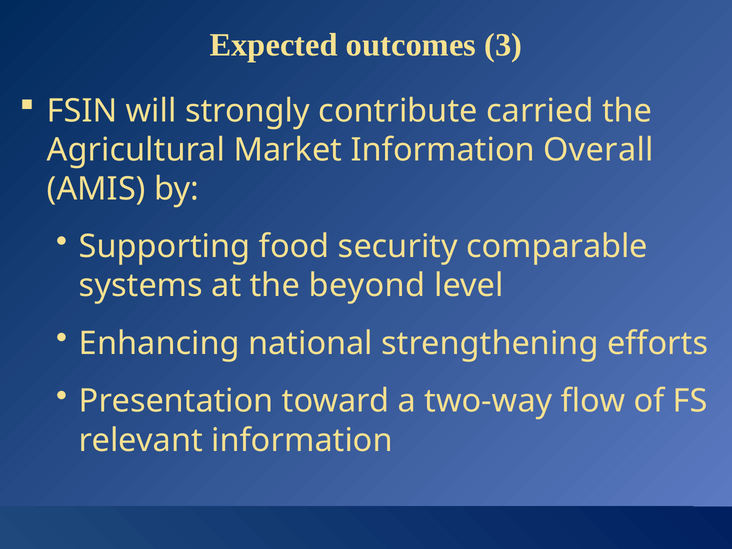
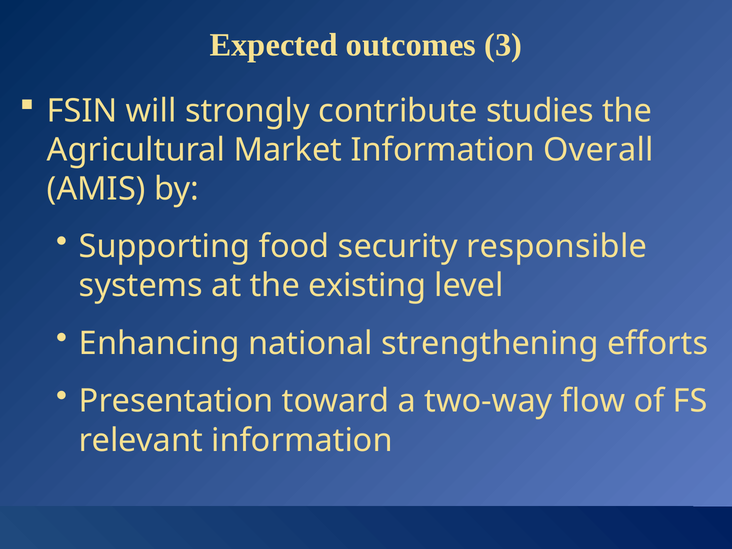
carried: carried -> studies
comparable: comparable -> responsible
beyond: beyond -> existing
